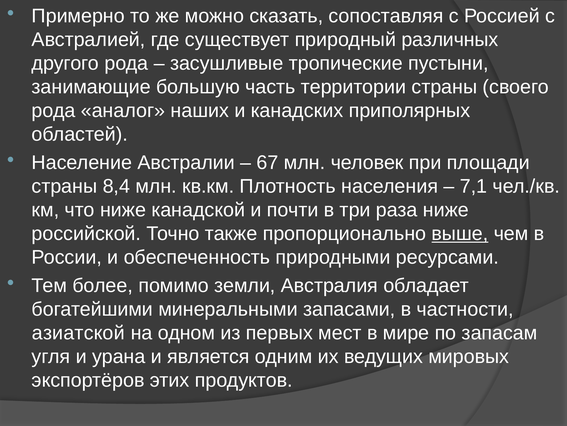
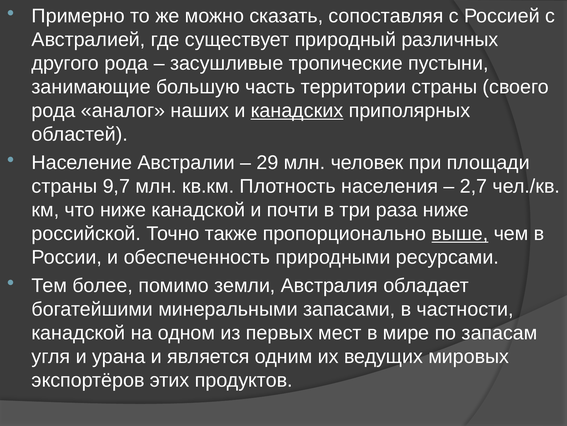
канадских underline: none -> present
67: 67 -> 29
8,4: 8,4 -> 9,7
7,1: 7,1 -> 2,7
азиатской at (78, 332): азиатской -> канадской
